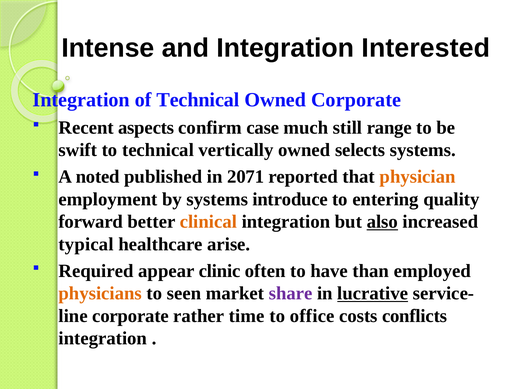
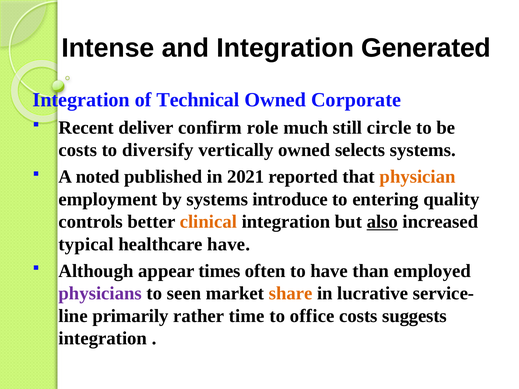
Interested: Interested -> Generated
aspects: aspects -> deliver
case: case -> role
range: range -> circle
swift at (78, 150): swift -> costs
to technical: technical -> diversify
2071: 2071 -> 2021
forward: forward -> controls
healthcare arise: arise -> have
Required: Required -> Although
clinic: clinic -> times
physicians colour: orange -> purple
share colour: purple -> orange
lucrative underline: present -> none
corporate at (130, 316): corporate -> primarily
conflicts: conflicts -> suggests
